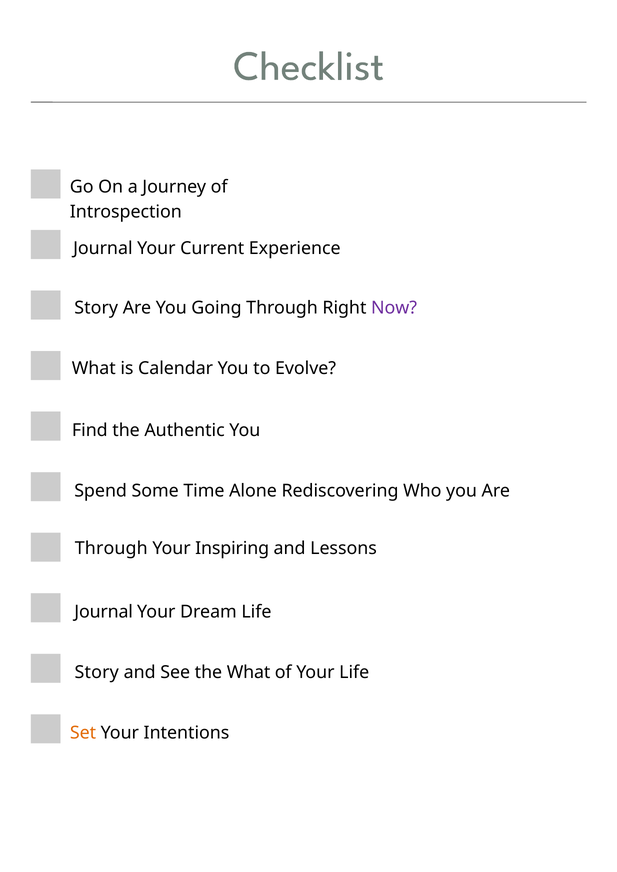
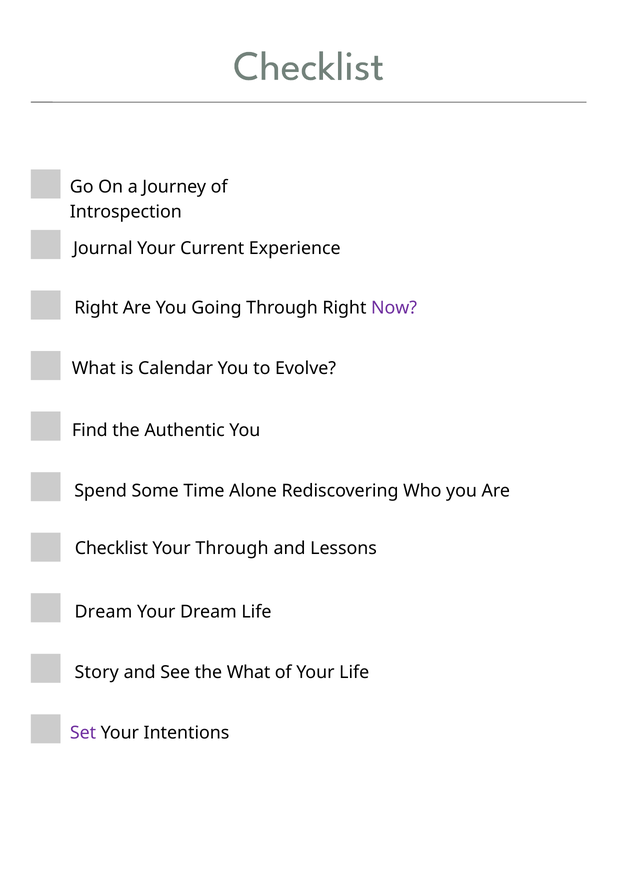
Story at (96, 308): Story -> Right
Through at (111, 549): Through -> Checklist
Your Inspiring: Inspiring -> Through
Journal at (104, 613): Journal -> Dream
Set colour: orange -> purple
